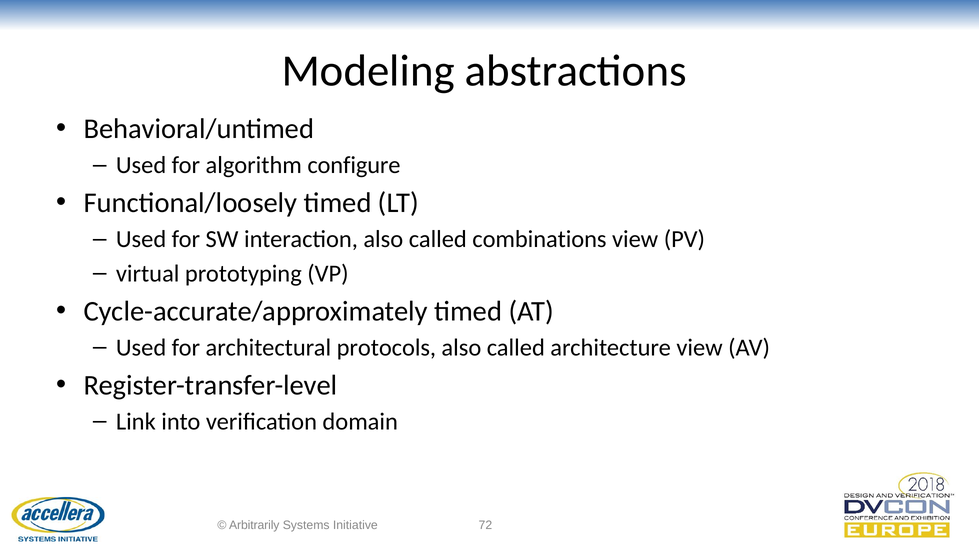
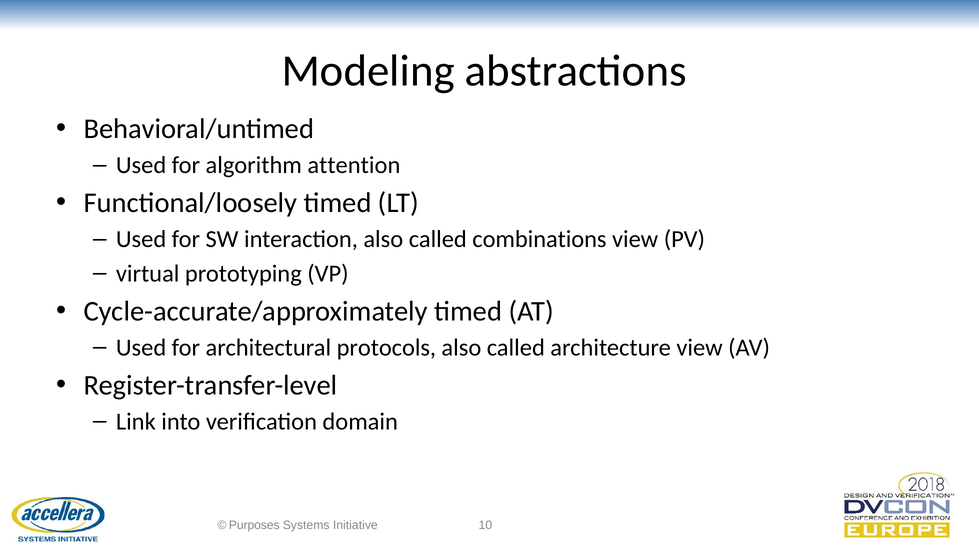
configure: configure -> attention
Arbitrarily: Arbitrarily -> Purposes
72: 72 -> 10
